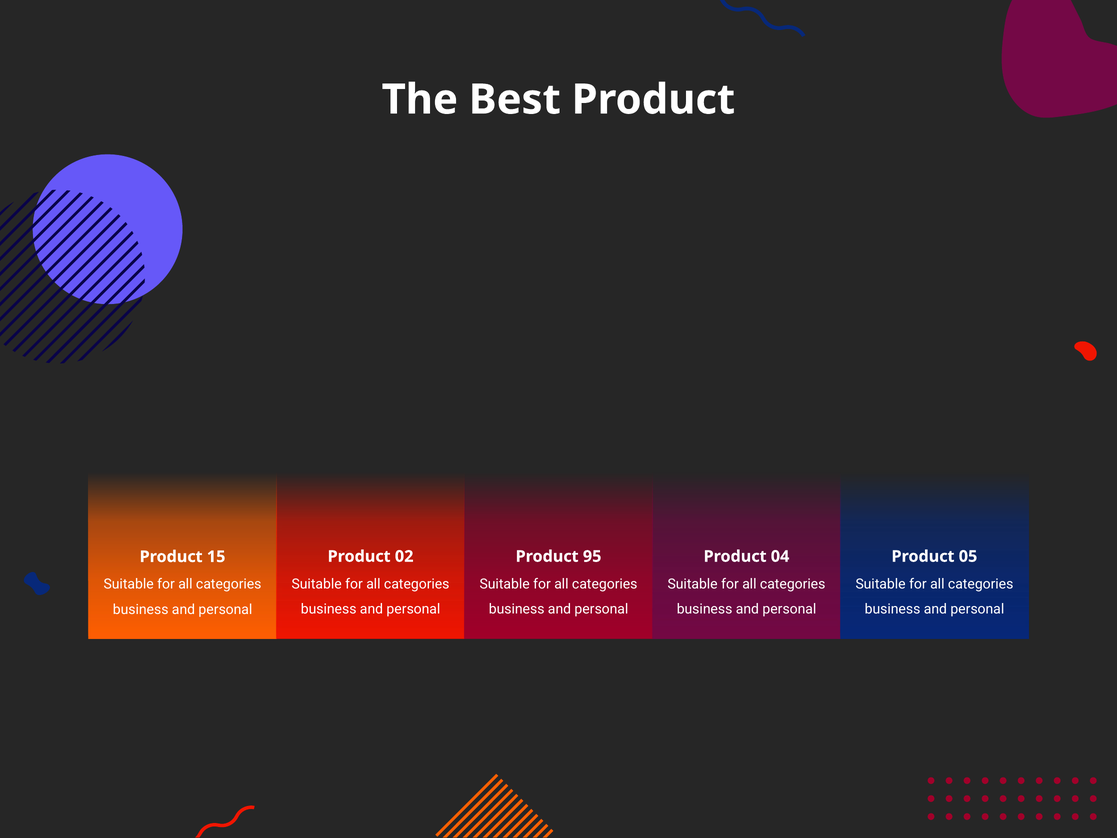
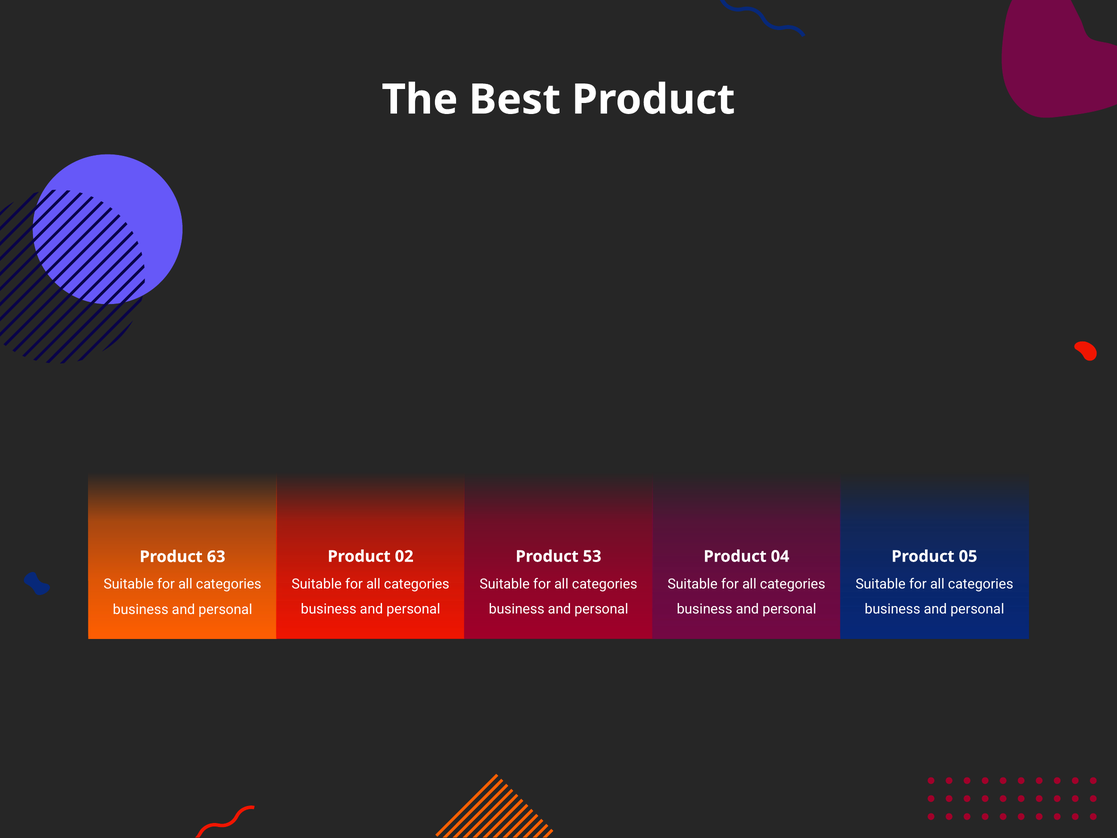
95: 95 -> 53
15: 15 -> 63
